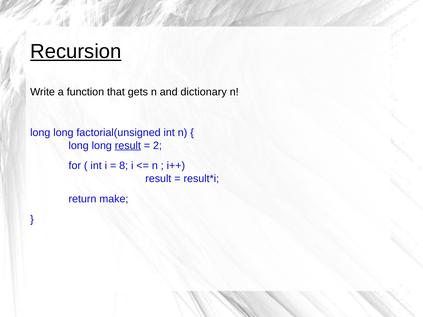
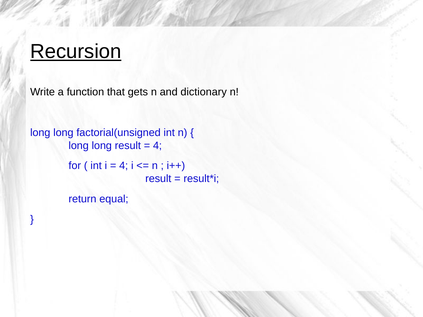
result at (128, 146) underline: present -> none
2 at (157, 146): 2 -> 4
8 at (124, 166): 8 -> 4
make: make -> equal
